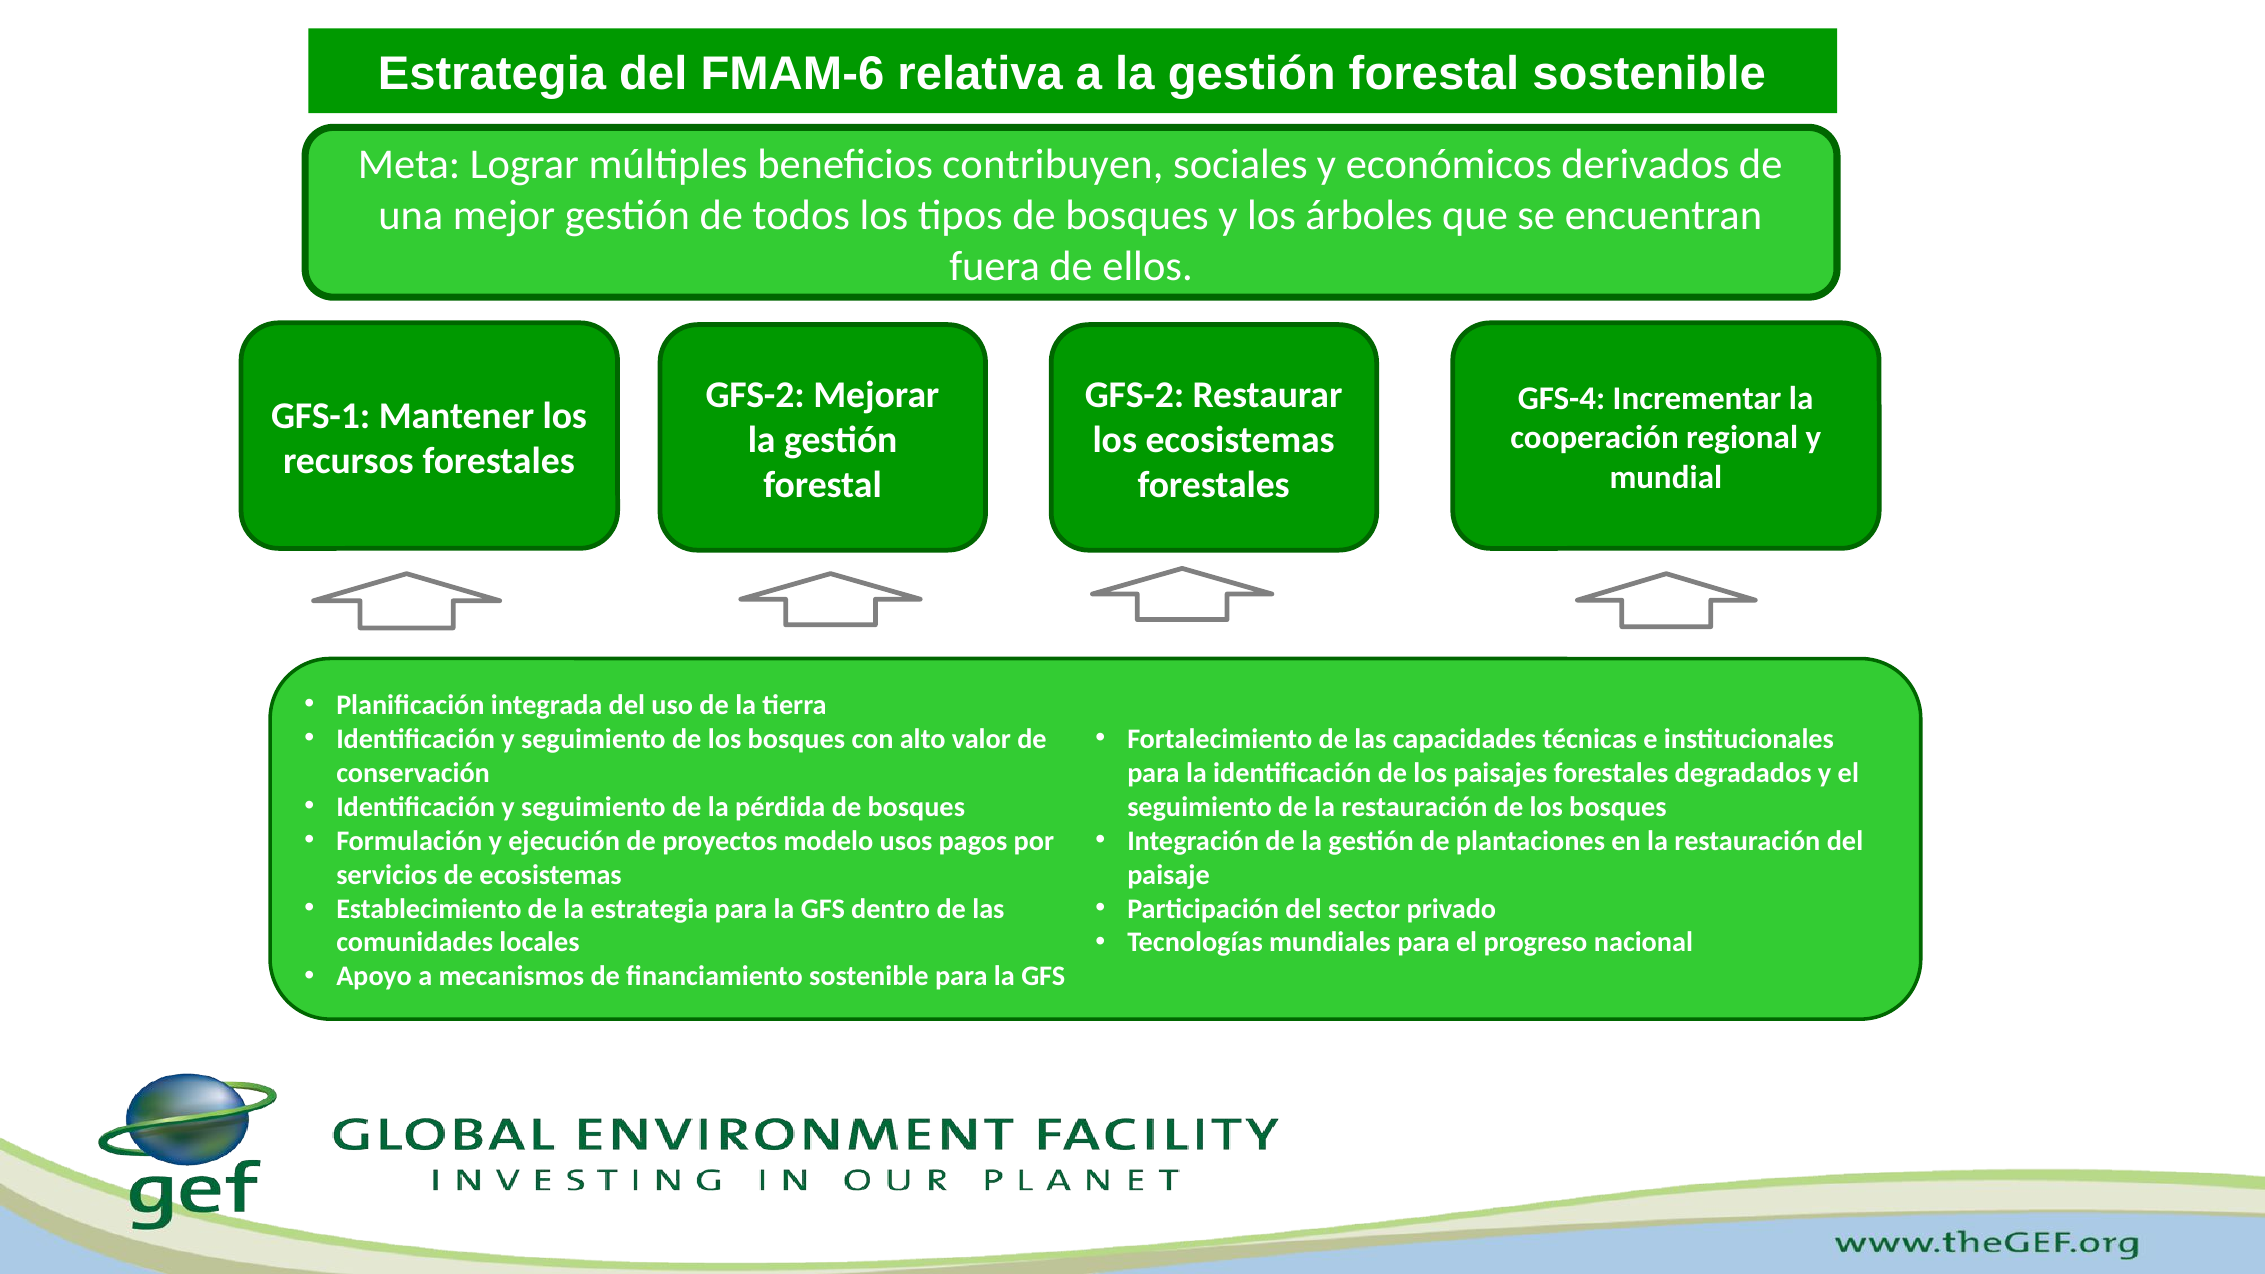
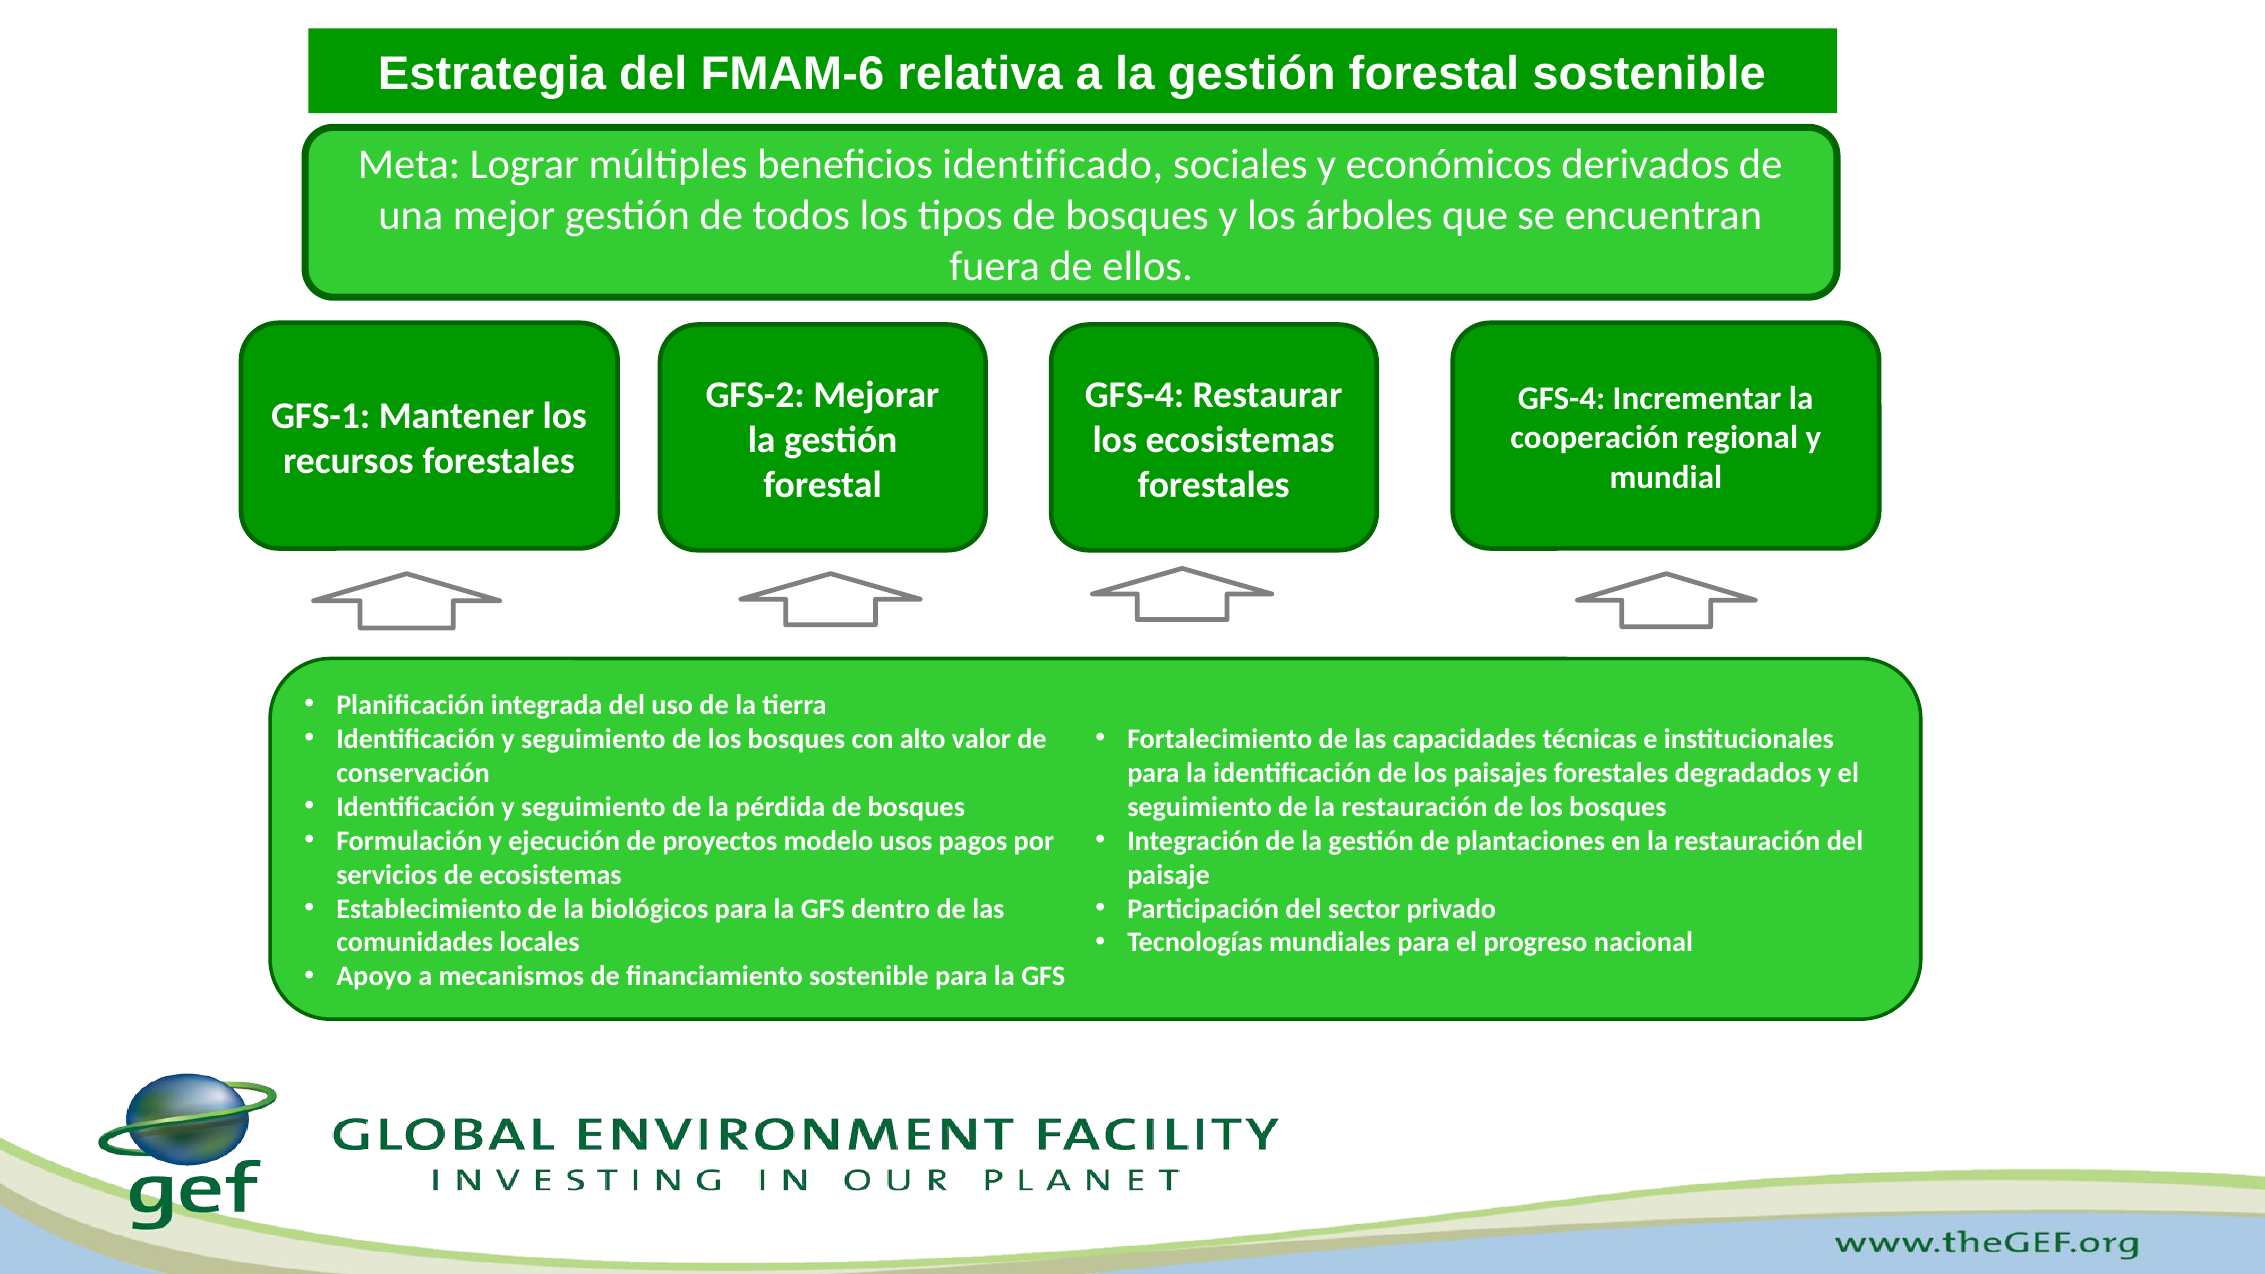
contribuyen: contribuyen -> identificado
GFS-2 at (1134, 395): GFS-2 -> GFS-4
la estrategia: estrategia -> biológicos
